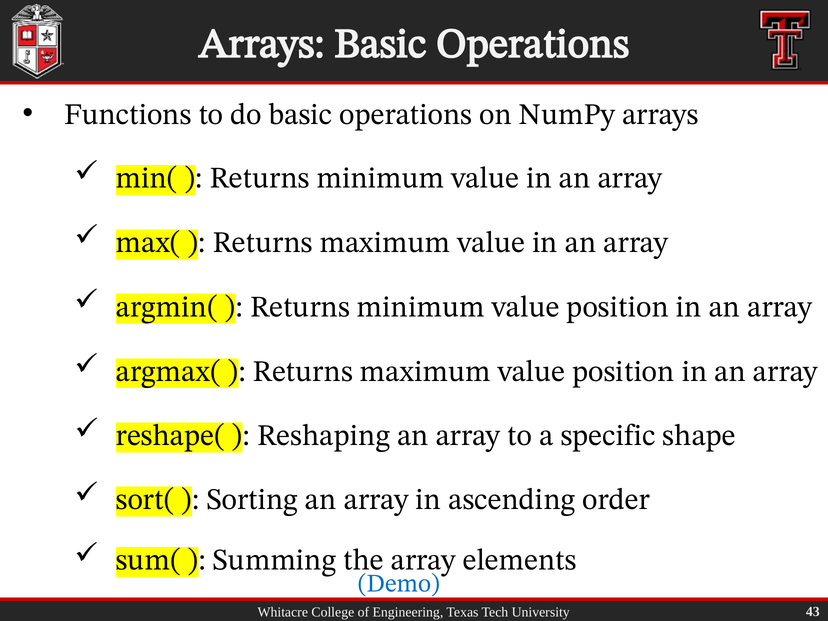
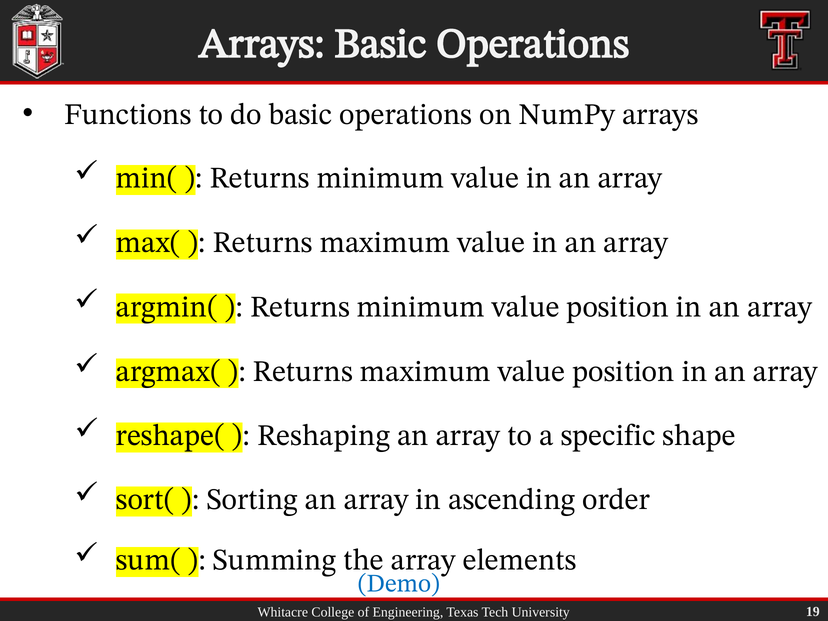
43: 43 -> 19
